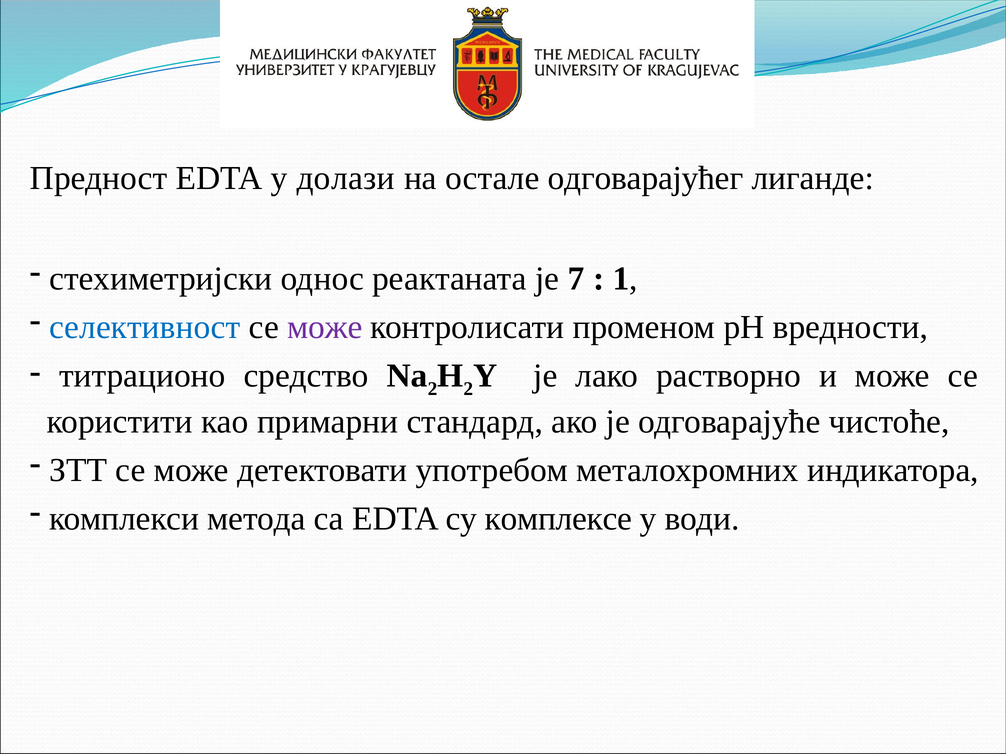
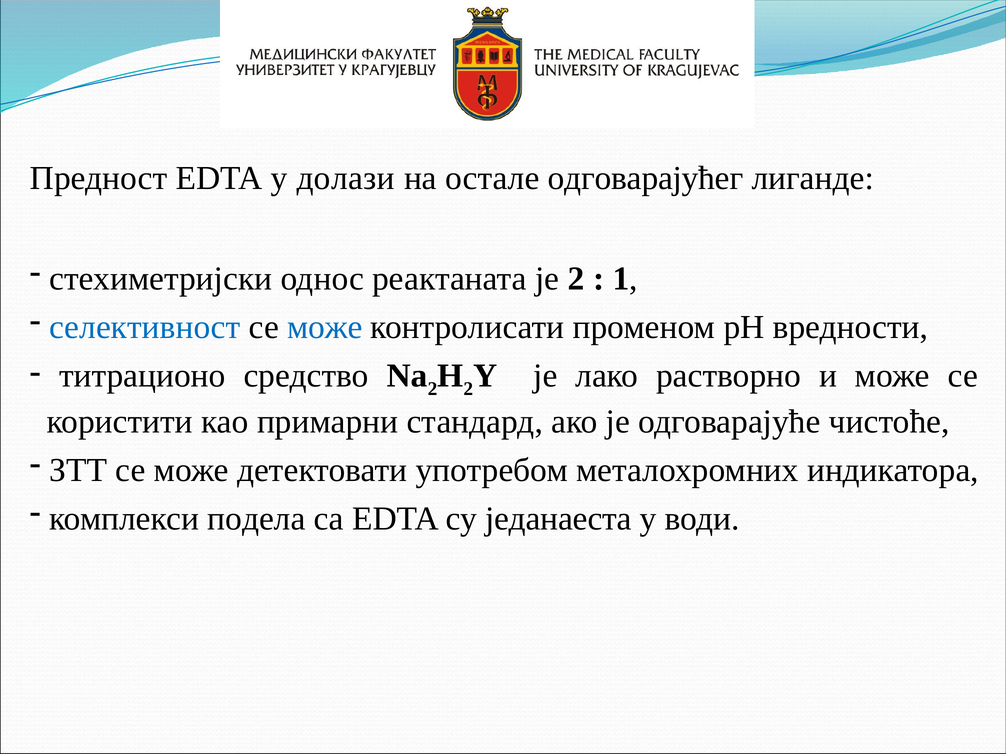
је 7: 7 -> 2
може at (325, 328) colour: purple -> blue
метода: метода -> подела
комплексе: комплексе -> једанаеста
